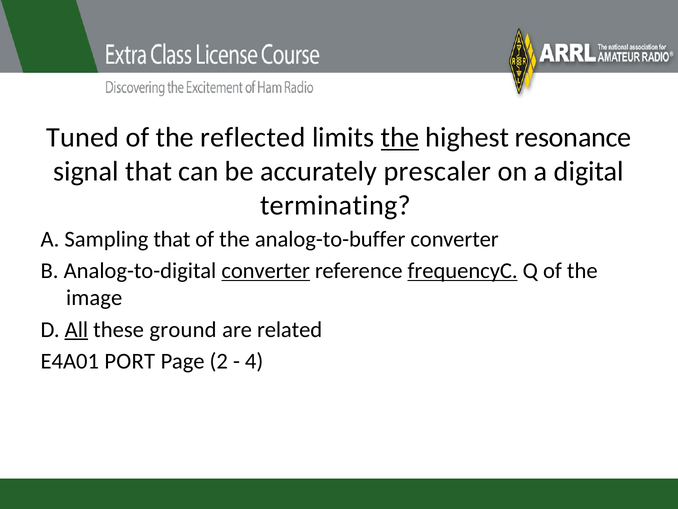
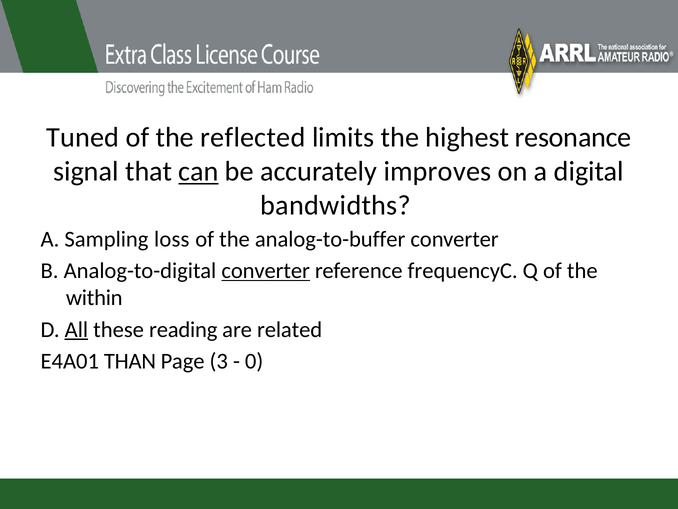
the at (400, 138) underline: present -> none
can underline: none -> present
prescaler: prescaler -> improves
terminating: terminating -> bandwidths
Sampling that: that -> loss
frequencyC underline: present -> none
image: image -> within
ground: ground -> reading
PORT: PORT -> THAN
2: 2 -> 3
4: 4 -> 0
